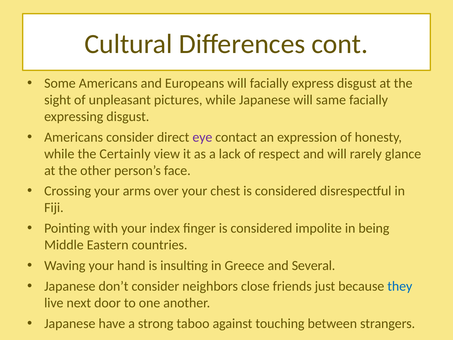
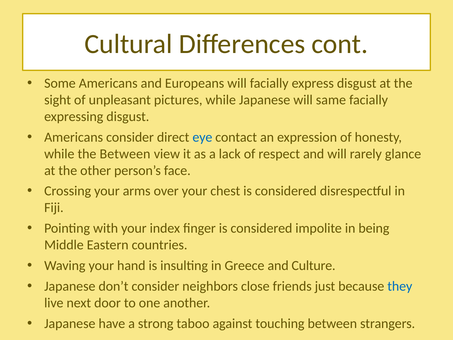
eye colour: purple -> blue
the Certainly: Certainly -> Between
Several: Several -> Culture
